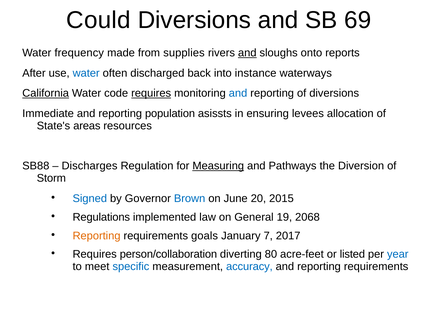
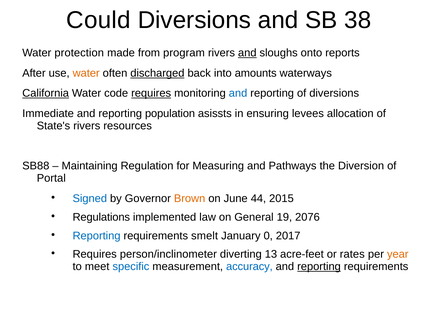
69: 69 -> 38
frequency: frequency -> protection
supplies: supplies -> program
water at (86, 73) colour: blue -> orange
discharged underline: none -> present
instance: instance -> amounts
State's areas: areas -> rivers
Discharges: Discharges -> Maintaining
Measuring underline: present -> none
Storm: Storm -> Portal
Brown colour: blue -> orange
20: 20 -> 44
2068: 2068 -> 2076
Reporting at (97, 236) colour: orange -> blue
goals: goals -> smelt
7: 7 -> 0
person/collaboration: person/collaboration -> person/inclinometer
80: 80 -> 13
listed: listed -> rates
year colour: blue -> orange
reporting at (319, 266) underline: none -> present
